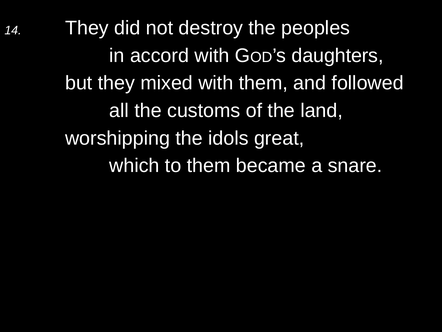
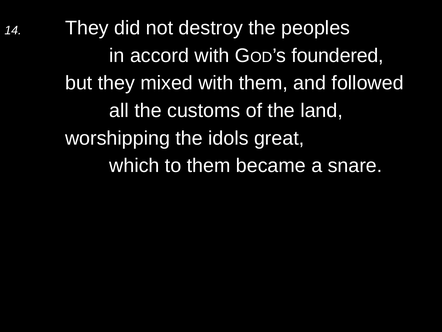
daughters: daughters -> foundered
